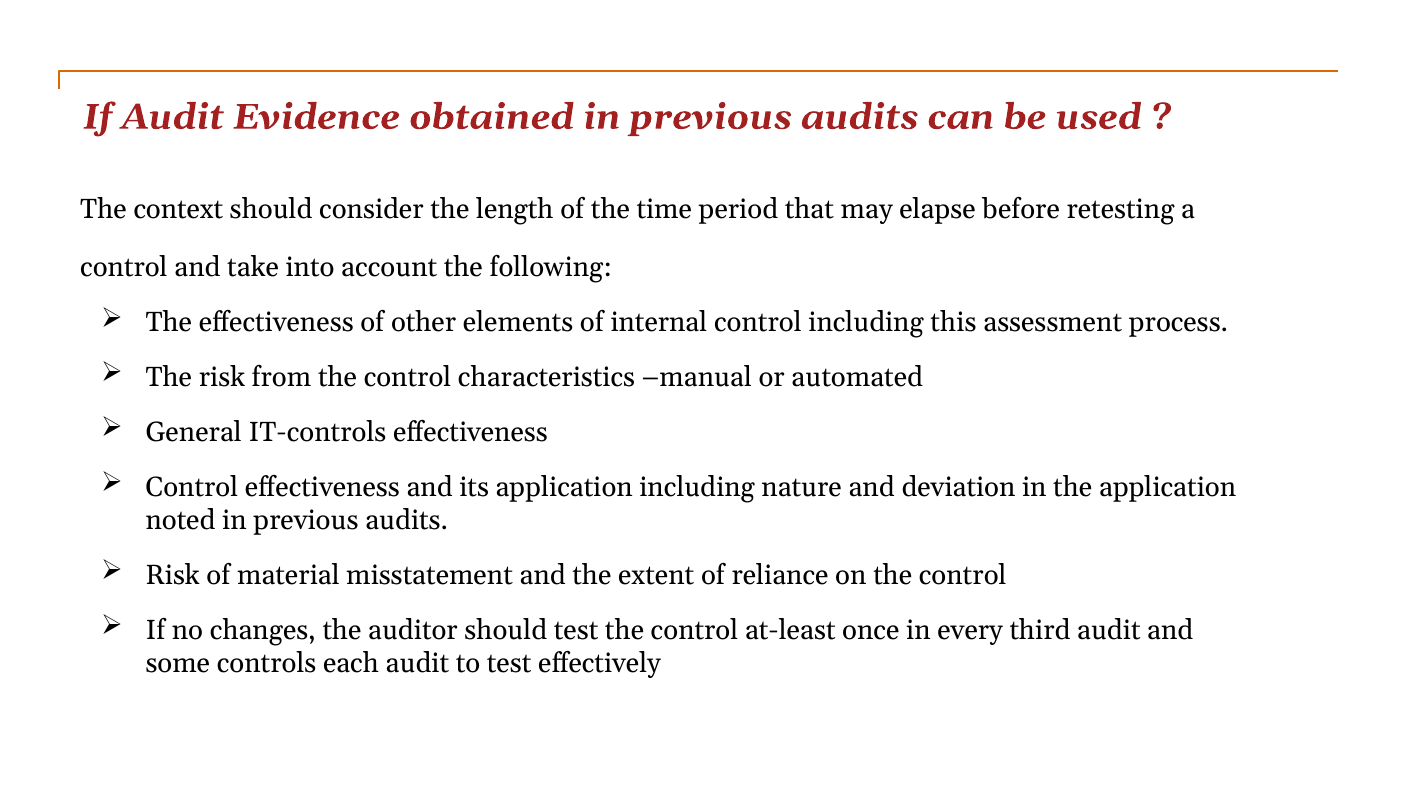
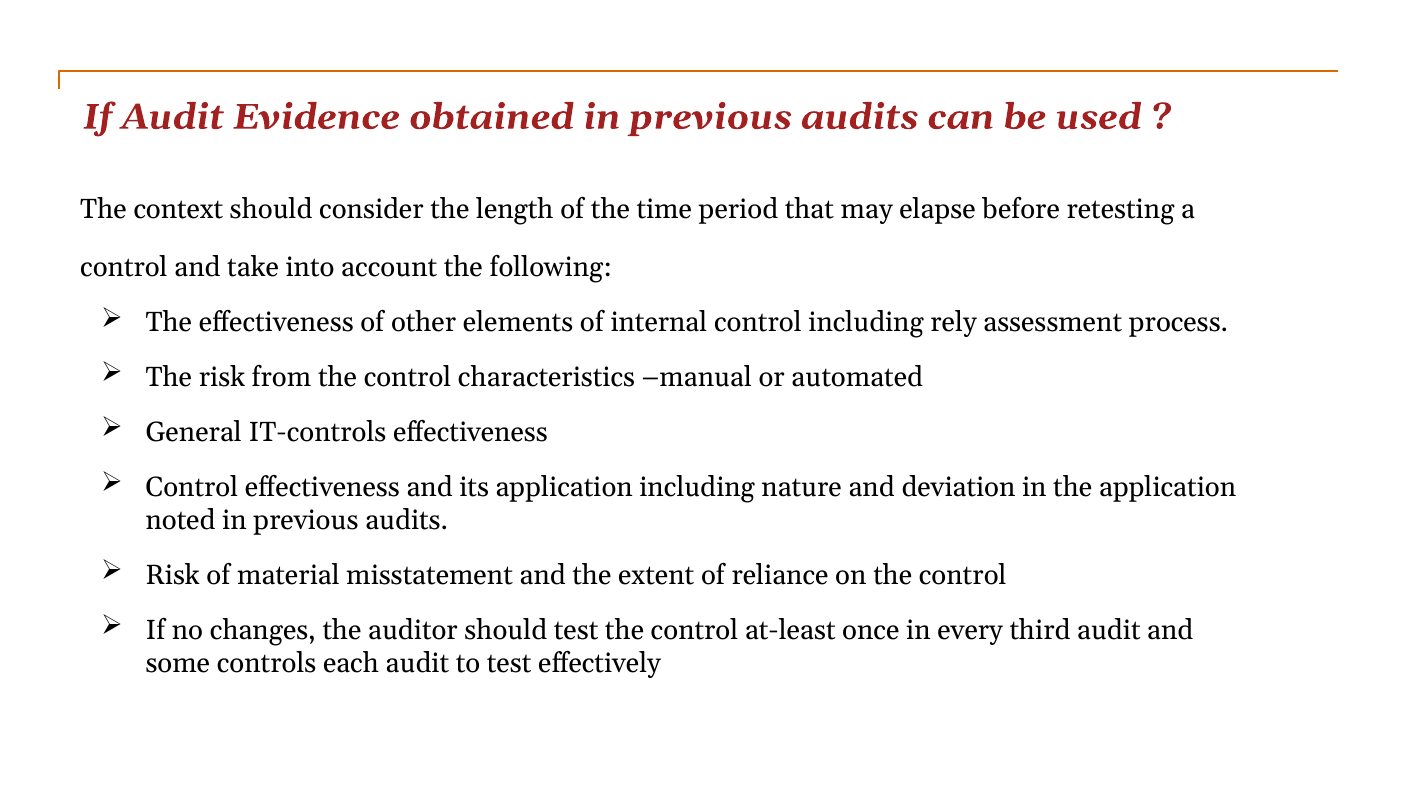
this: this -> rely
